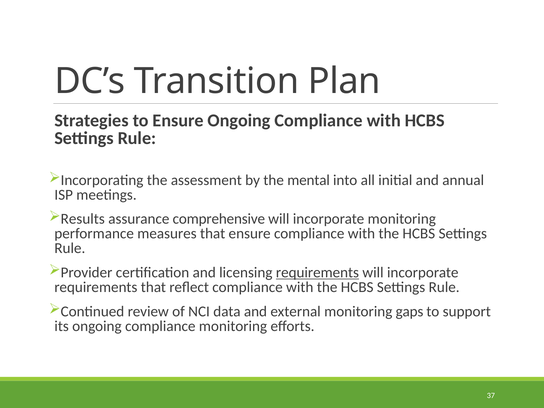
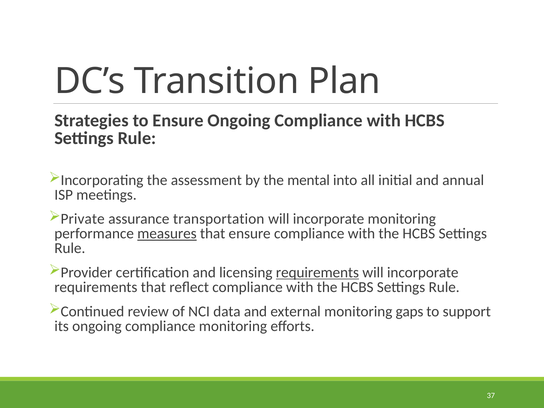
Results: Results -> Private
comprehensive: comprehensive -> transportation
measures underline: none -> present
